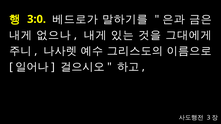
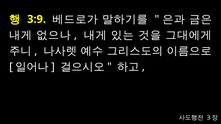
3:0: 3:0 -> 3:9
